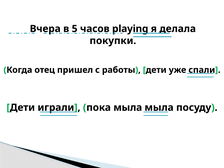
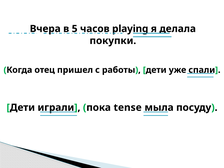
пока мыла: мыла -> tense
